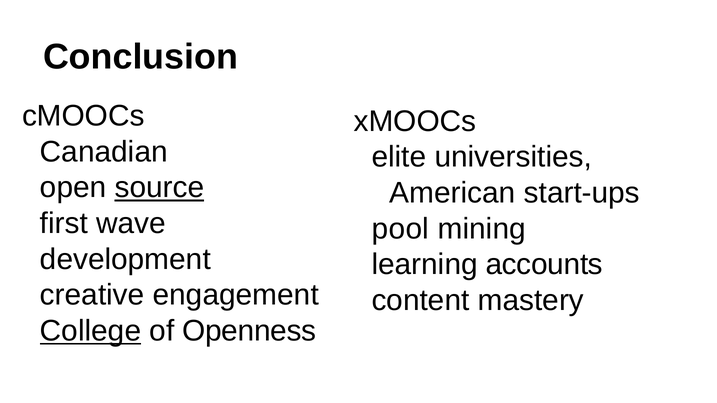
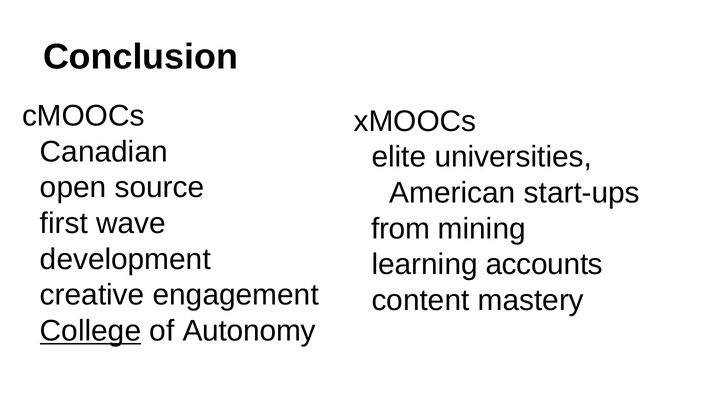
source underline: present -> none
pool: pool -> from
Openness: Openness -> Autonomy
